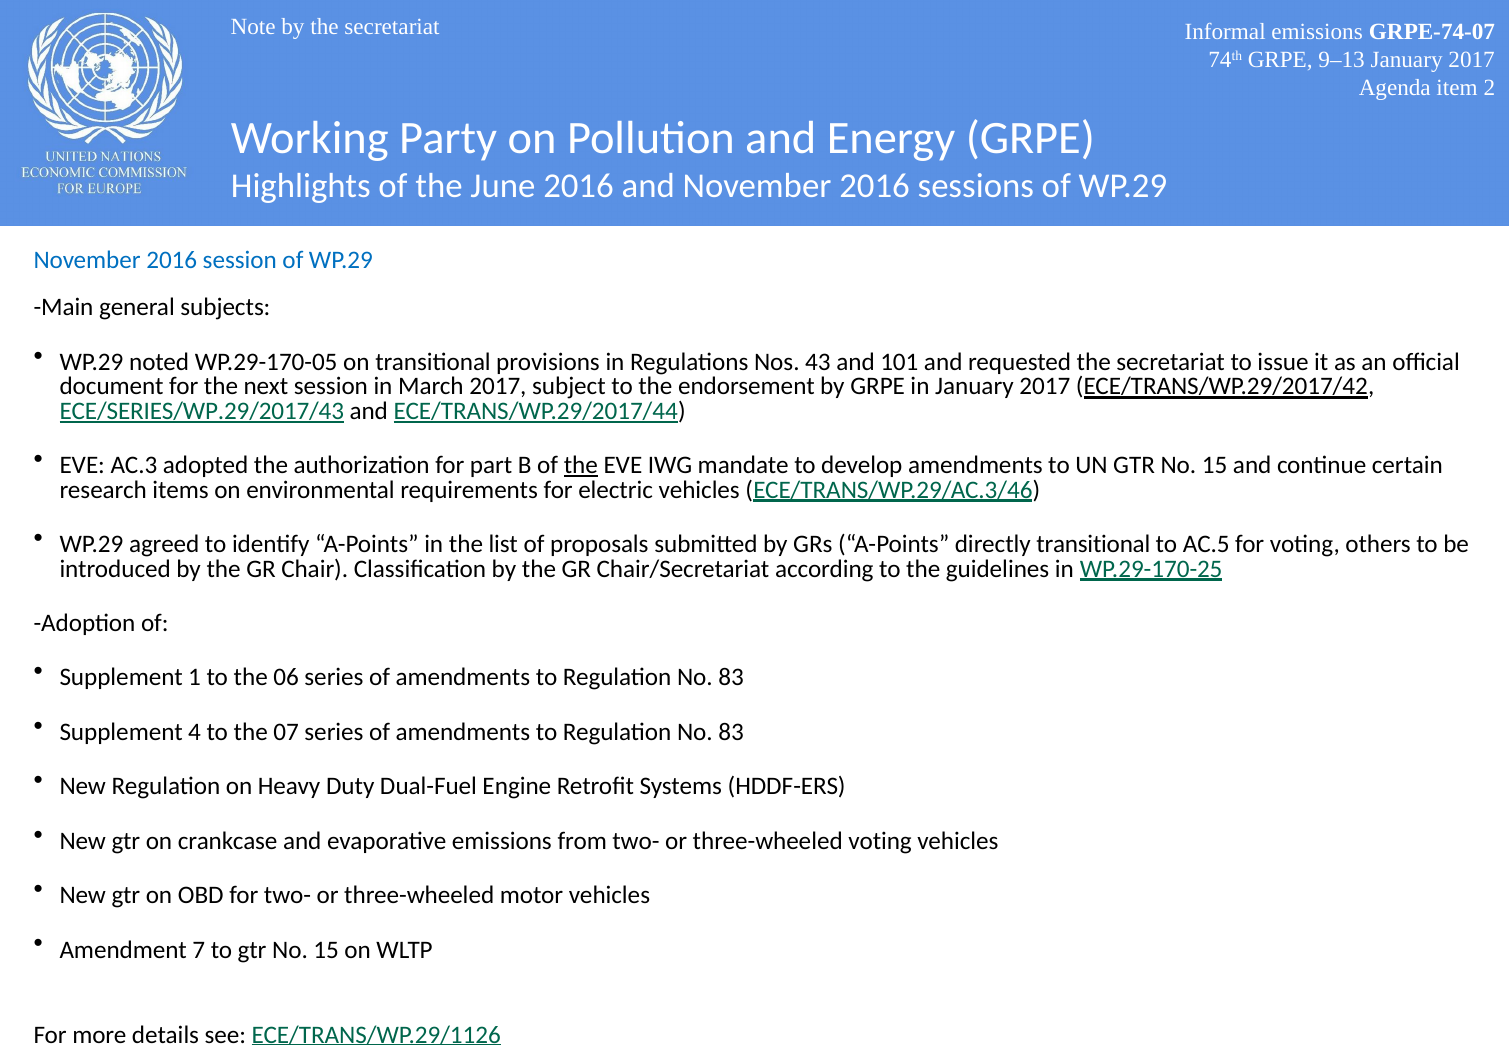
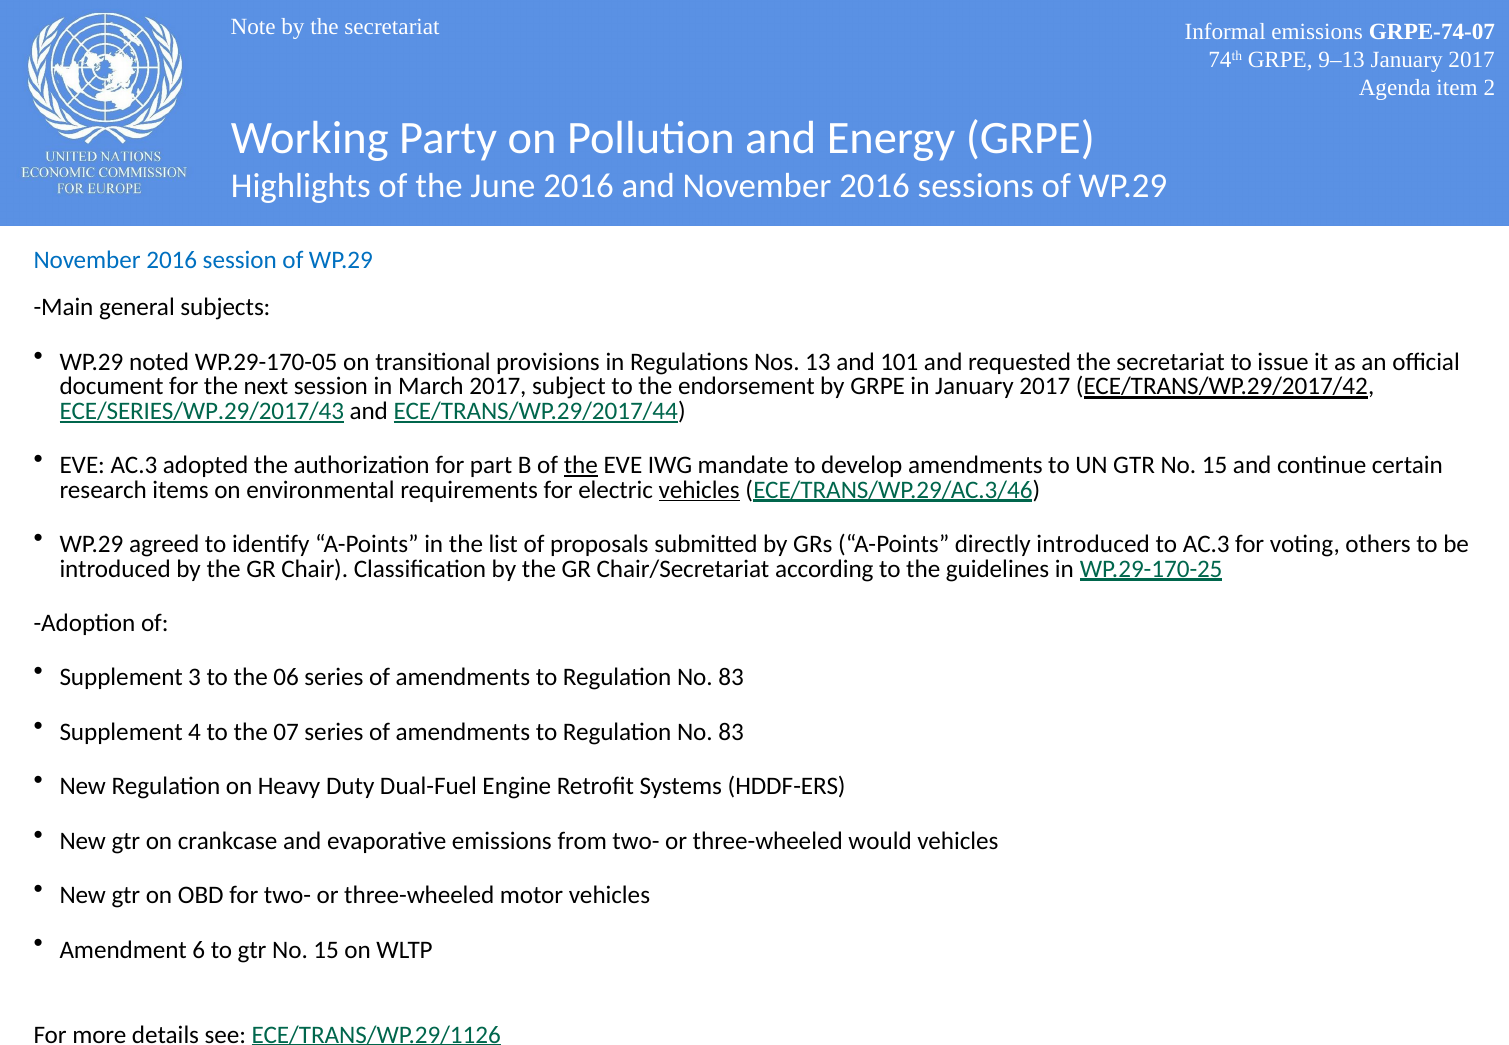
43: 43 -> 13
vehicles at (699, 490) underline: none -> present
directly transitional: transitional -> introduced
to AC.5: AC.5 -> AC.3
1: 1 -> 3
three-wheeled voting: voting -> would
7: 7 -> 6
